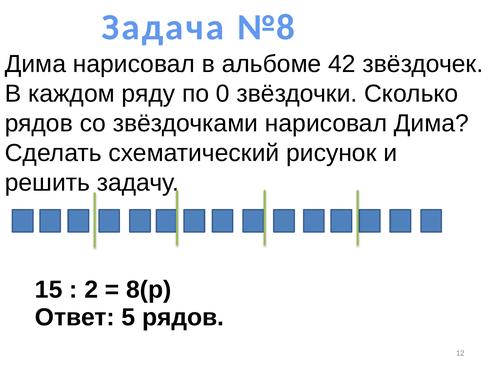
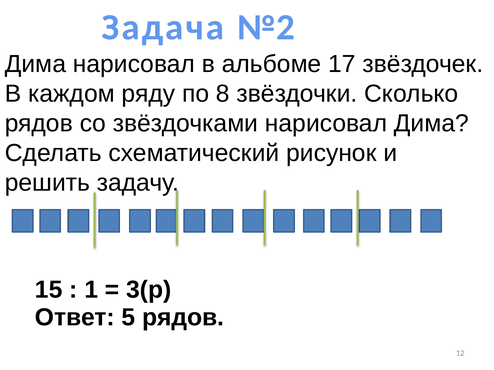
№8: №8 -> №2
42: 42 -> 17
0: 0 -> 8
2: 2 -> 1
8(р: 8(р -> 3(р
